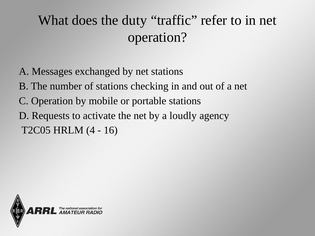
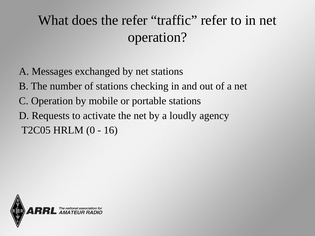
the duty: duty -> refer
4: 4 -> 0
